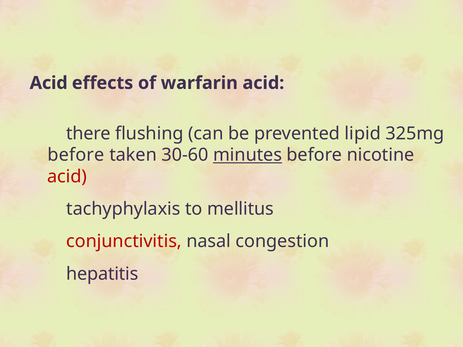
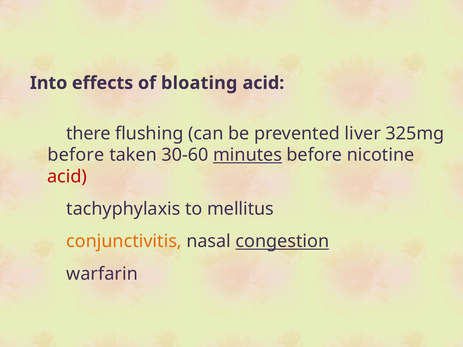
Acid at (49, 83): Acid -> Into
warfarin: warfarin -> bloating
lipid: lipid -> liver
conjunctivitis colour: red -> orange
congestion underline: none -> present
hepatitis: hepatitis -> warfarin
